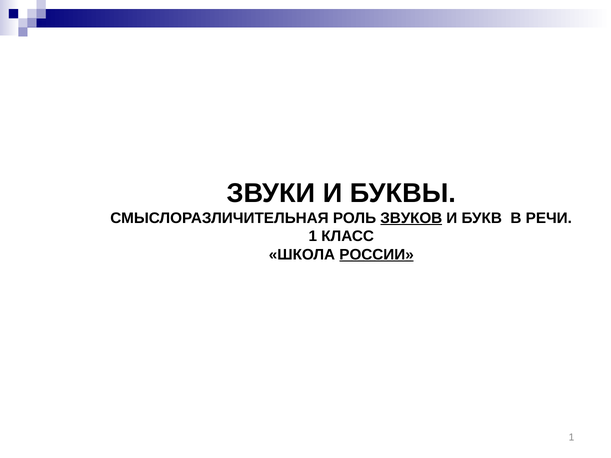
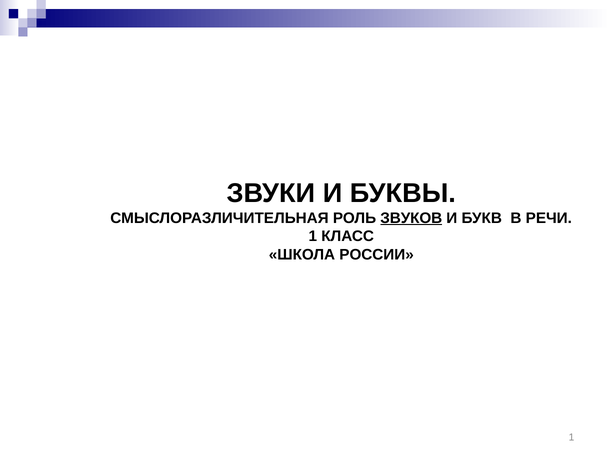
РОССИИ underline: present -> none
